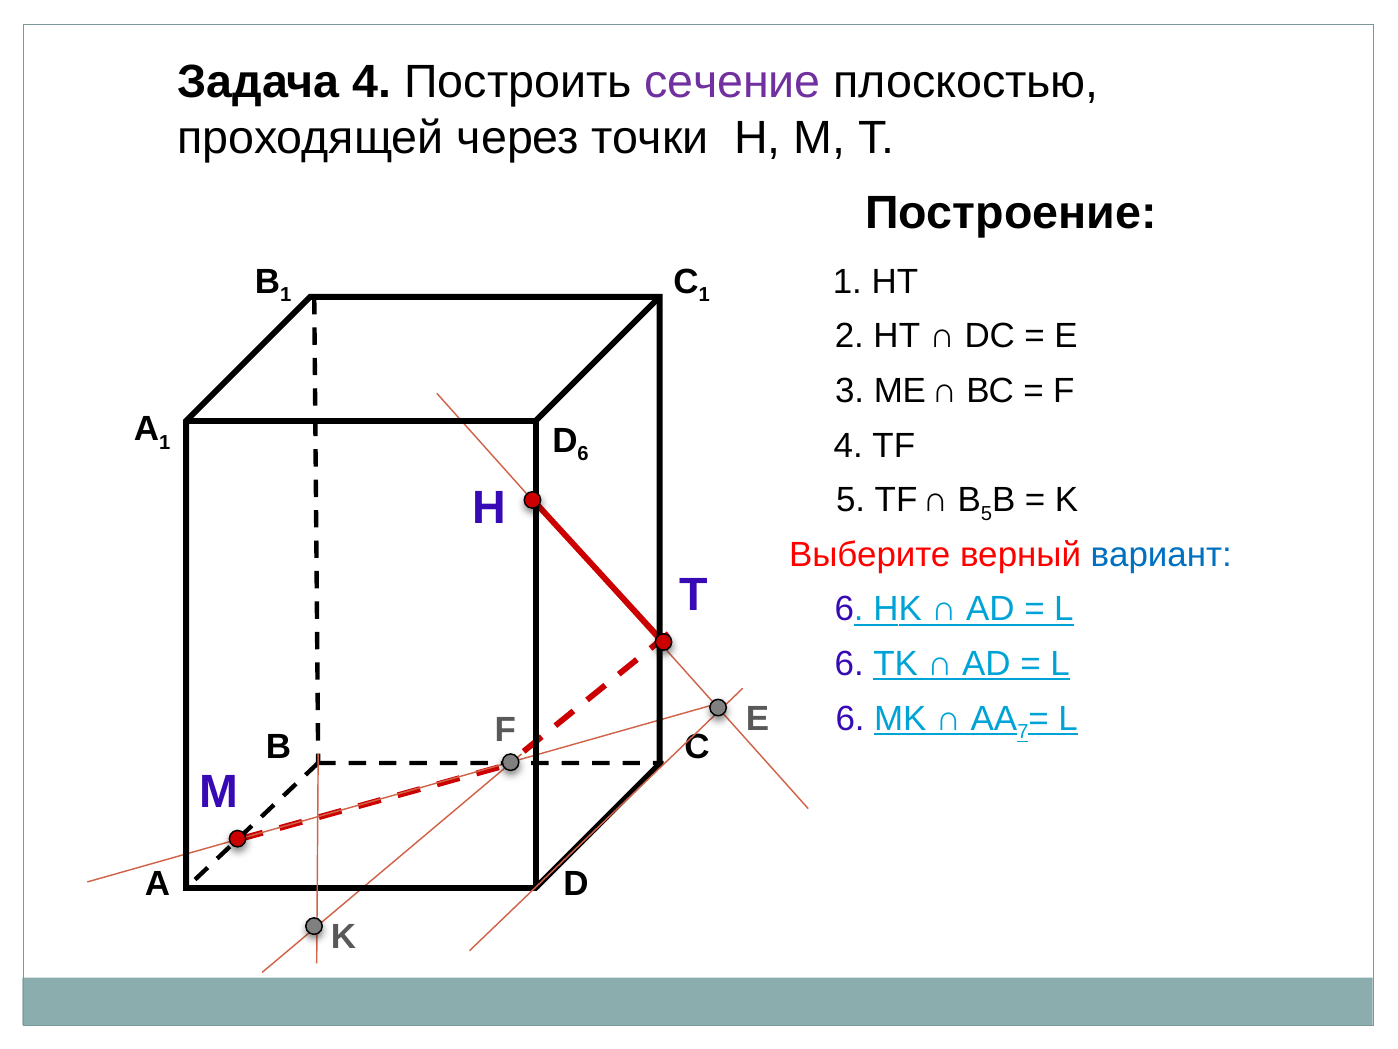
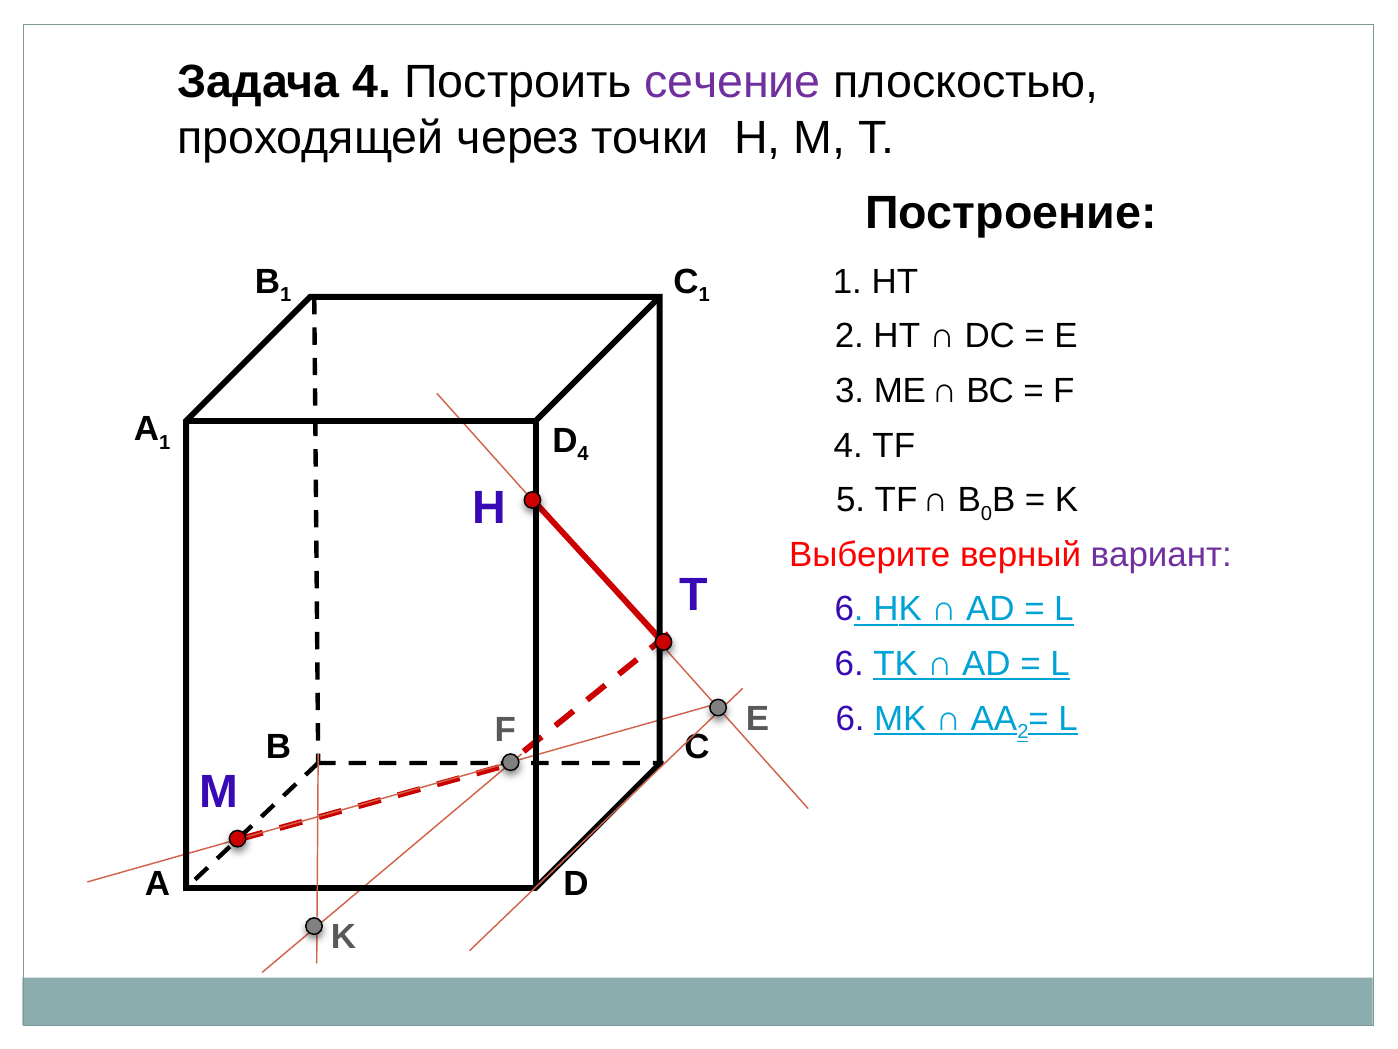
D 6: 6 -> 4
В 5: 5 -> 0
вариант colour: blue -> purple
7 at (1023, 732): 7 -> 2
